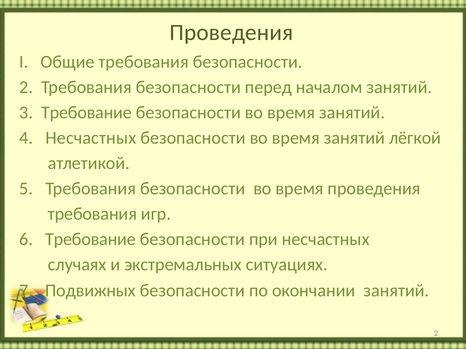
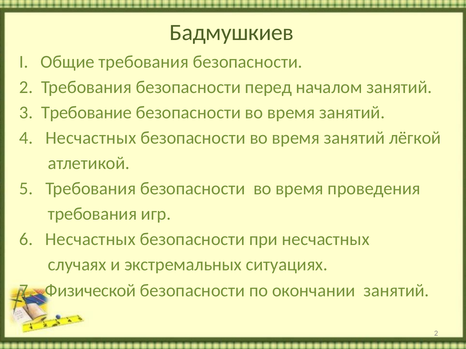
Проведения at (231, 33): Проведения -> Бадмушкиев
6 Требование: Требование -> Несчастных
Подвижных: Подвижных -> Физической
